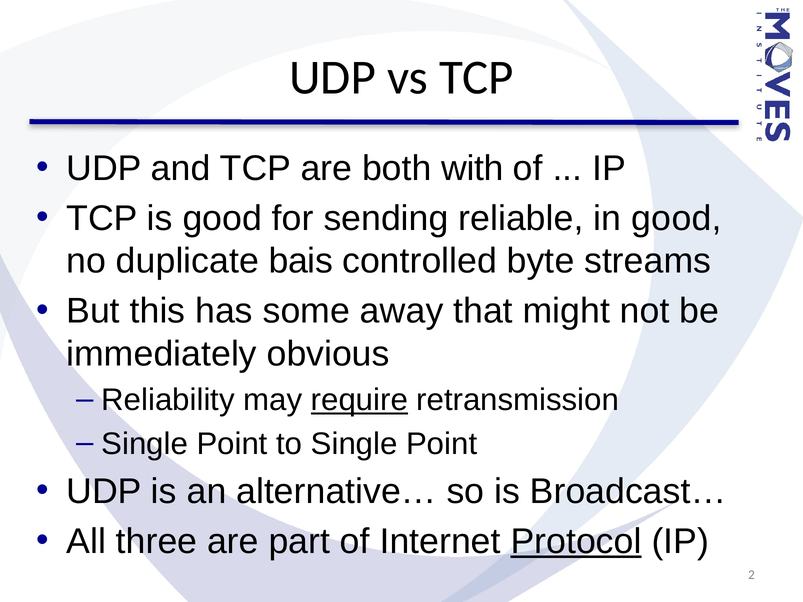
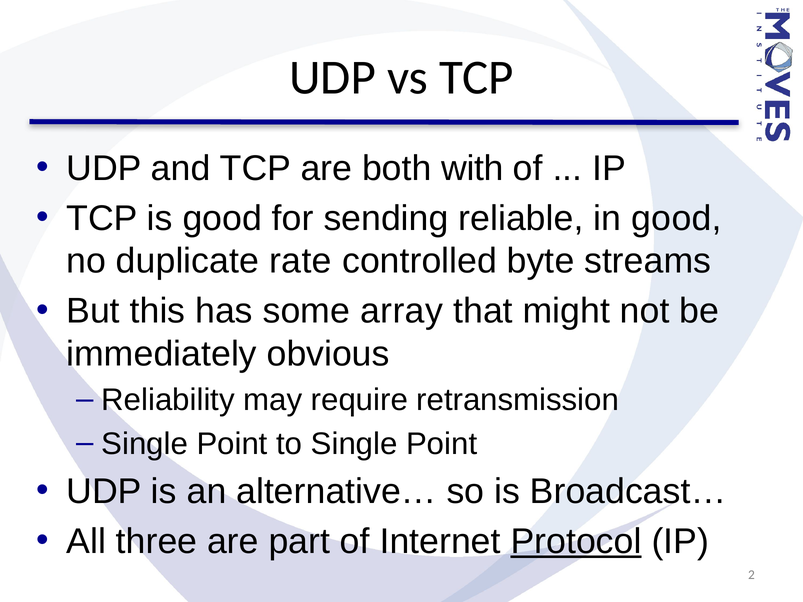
bais: bais -> rate
away: away -> array
require underline: present -> none
